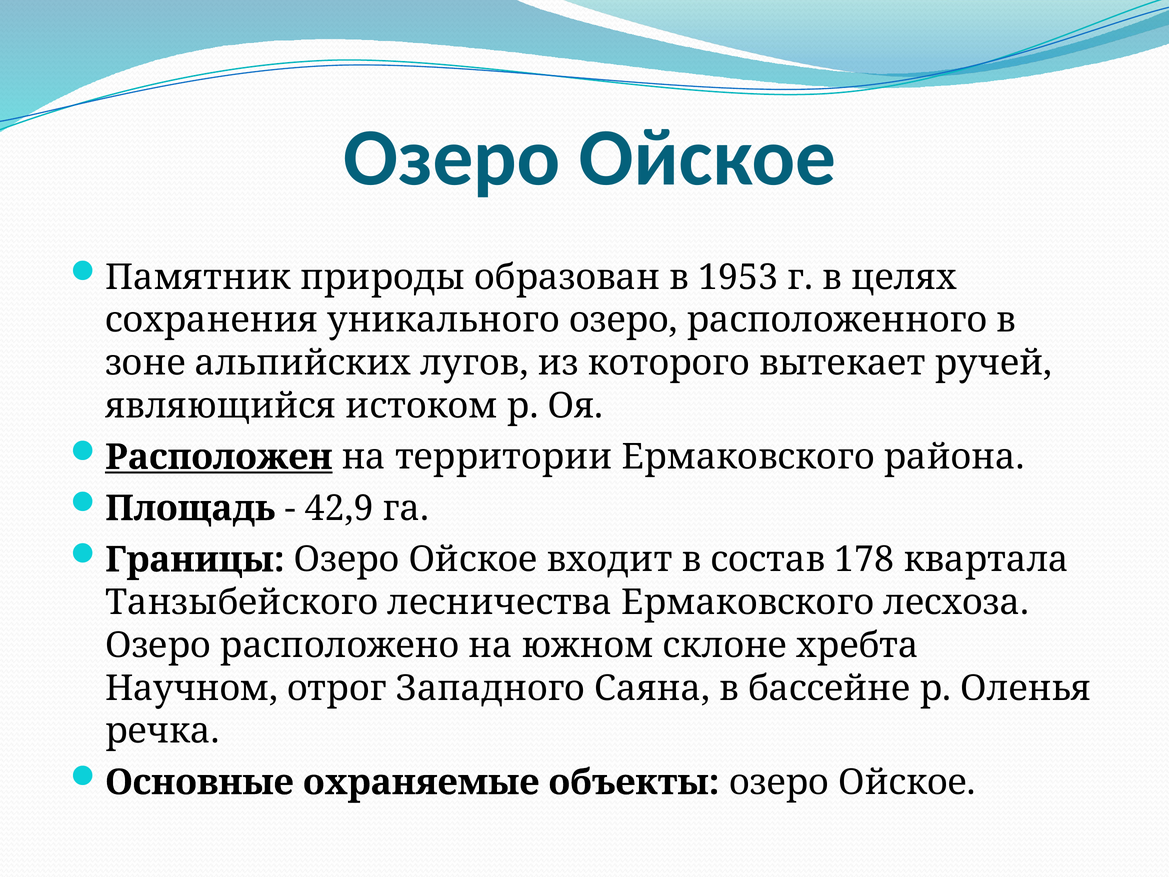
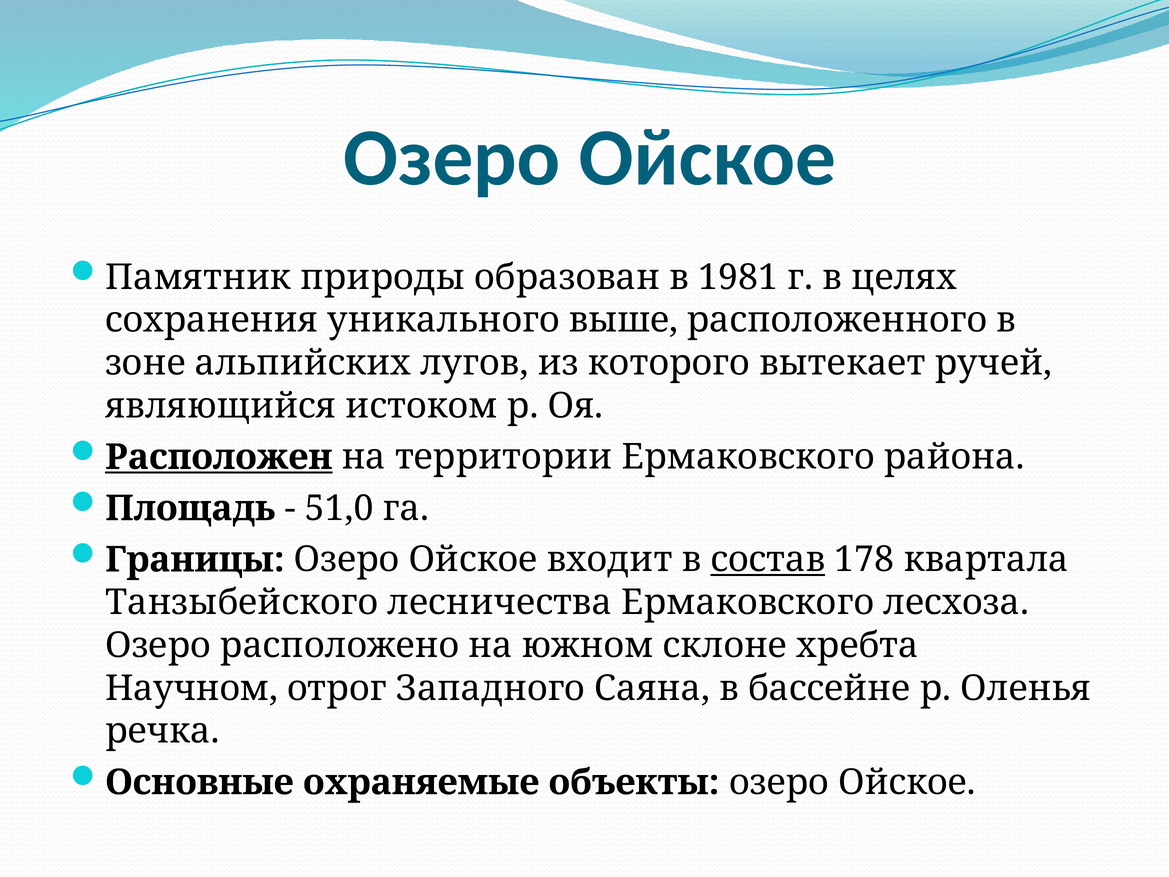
1953: 1953 -> 1981
уникального озеро: озеро -> выше
42,9: 42,9 -> 51,0
состав underline: none -> present
